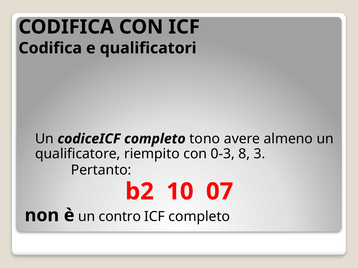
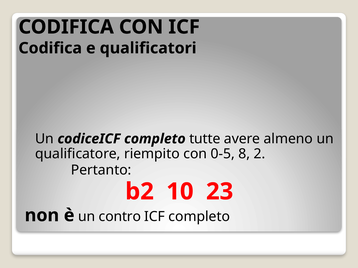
tono: tono -> tutte
0-3: 0-3 -> 0-5
3: 3 -> 2
07: 07 -> 23
